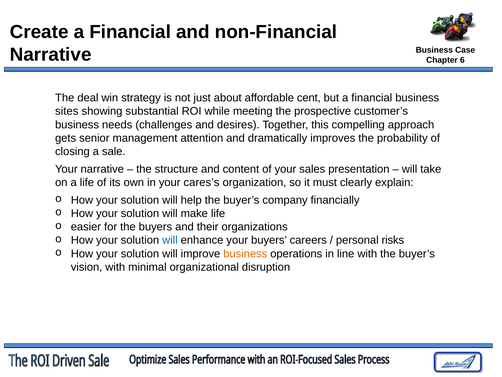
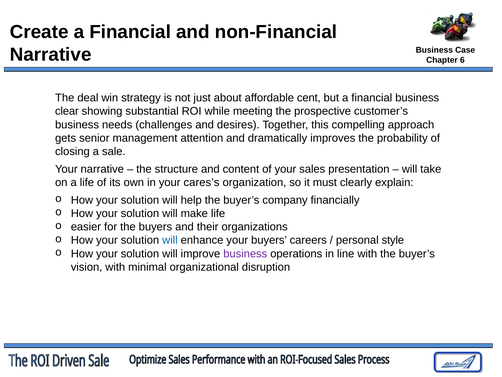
sites: sites -> clear
risks: risks -> style
business at (245, 253) colour: orange -> purple
